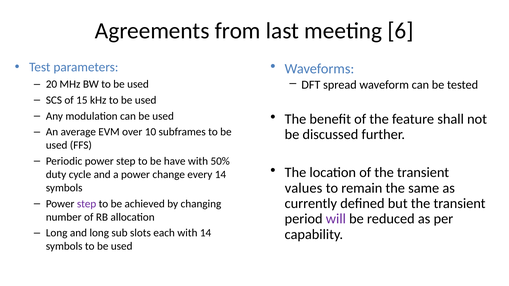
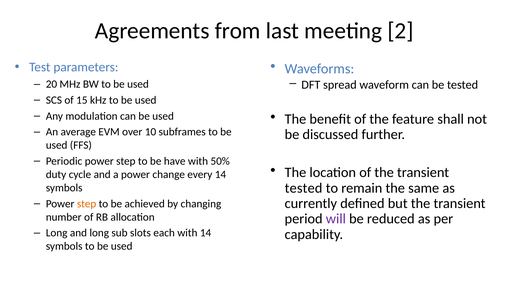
6: 6 -> 2
values at (304, 188): values -> tested
step at (87, 204) colour: purple -> orange
